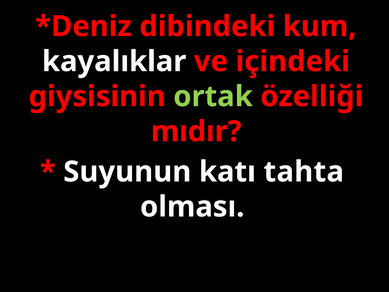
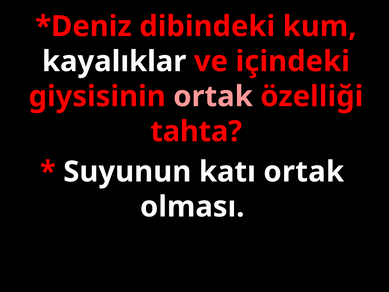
ortak at (213, 96) colour: light green -> pink
mıdır: mıdır -> tahta
katı tahta: tahta -> ortak
